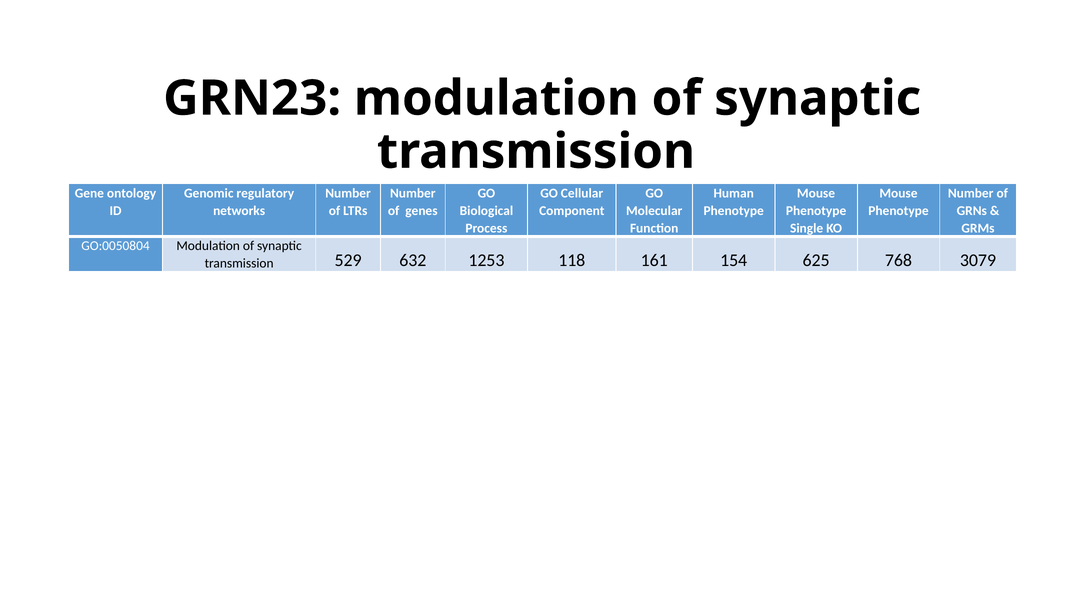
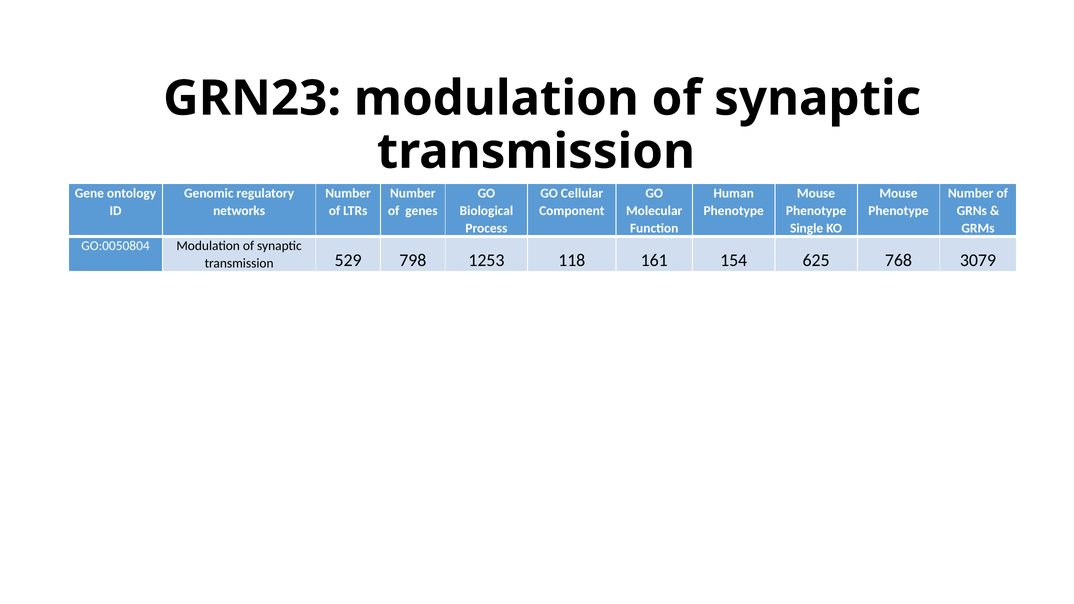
632: 632 -> 798
